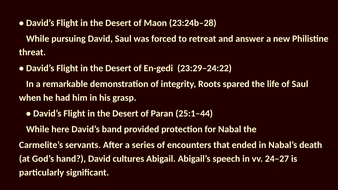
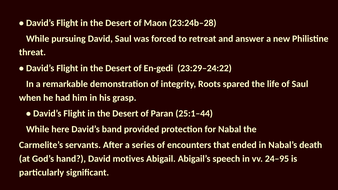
cultures: cultures -> motives
24–27: 24–27 -> 24–95
